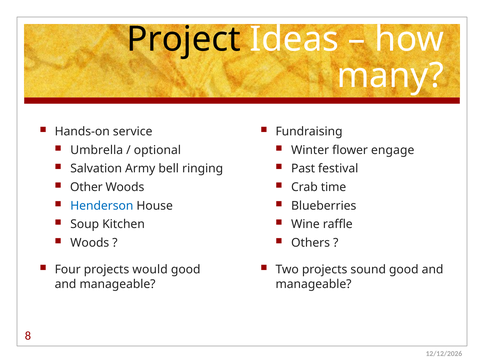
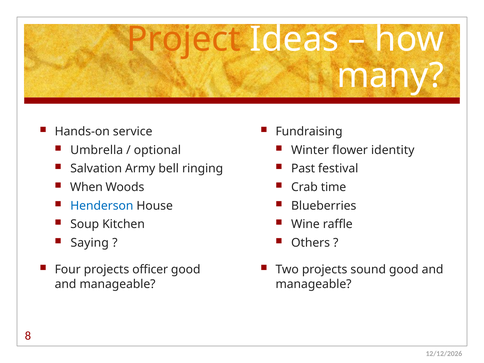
Project colour: black -> orange
engage: engage -> identity
Other: Other -> When
Woods at (90, 243): Woods -> Saying
would: would -> officer
